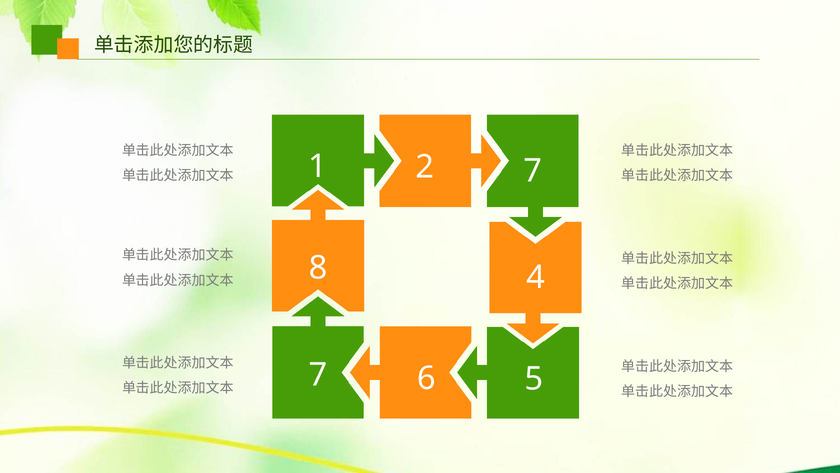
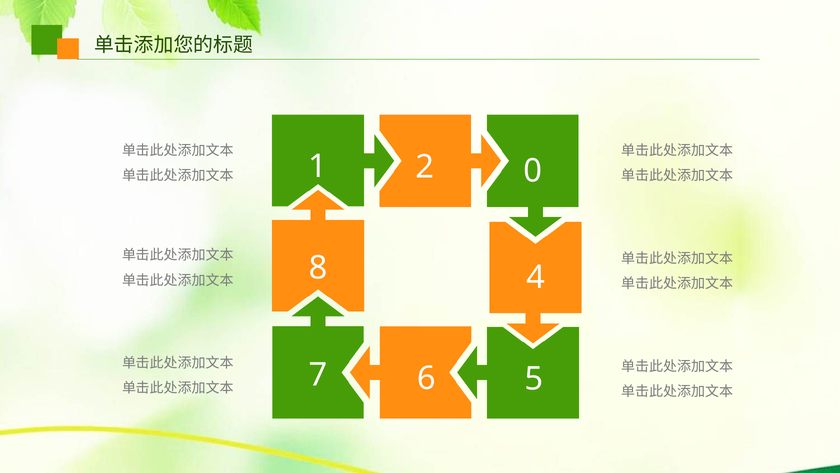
2 7: 7 -> 0
